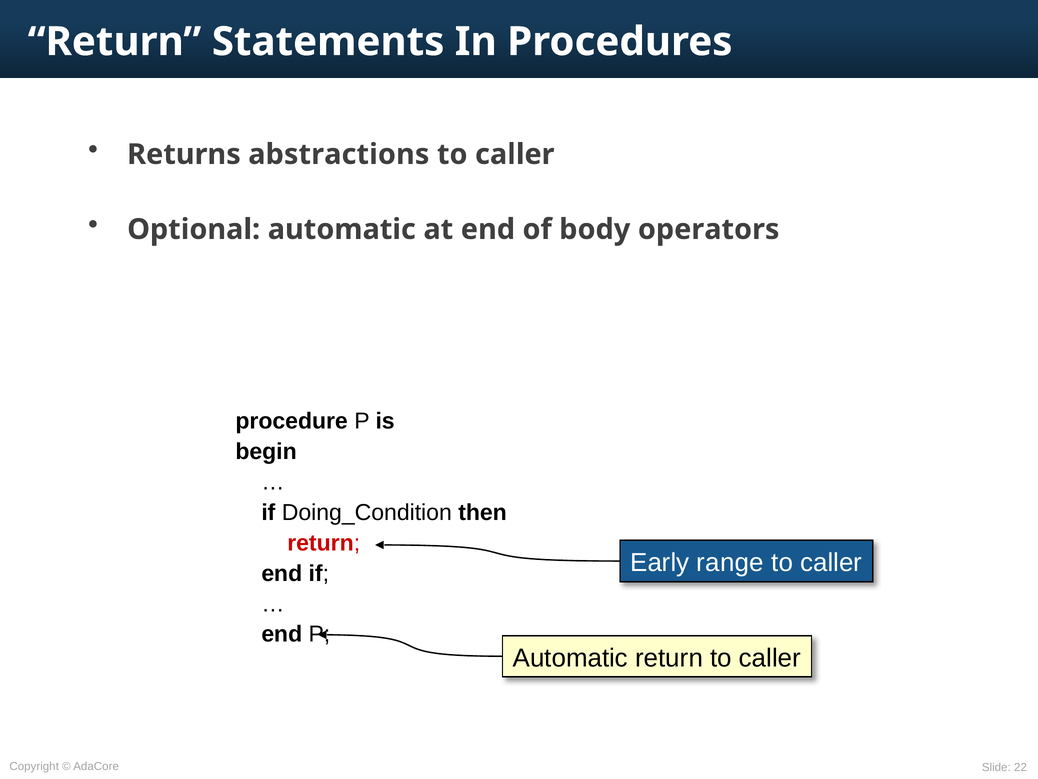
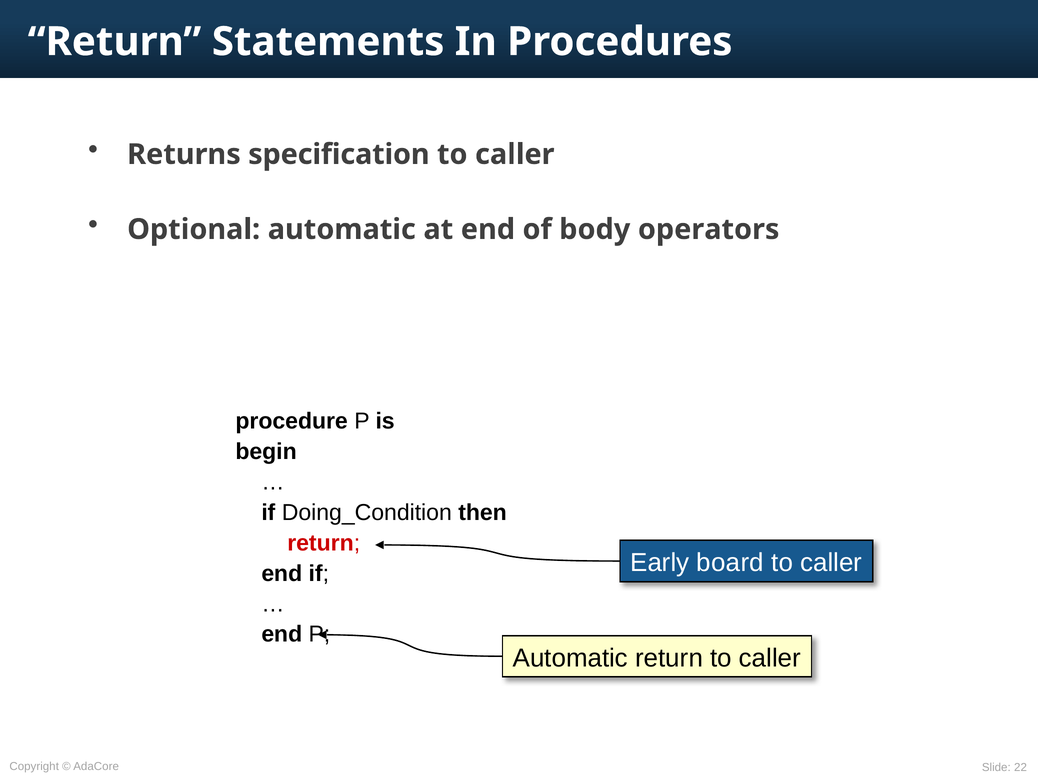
abstractions: abstractions -> specification
range: range -> board
